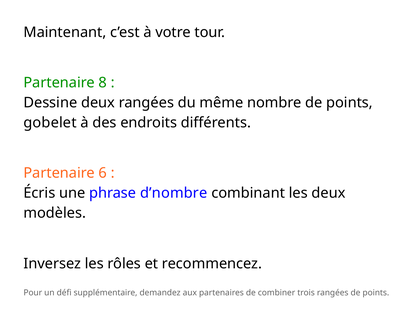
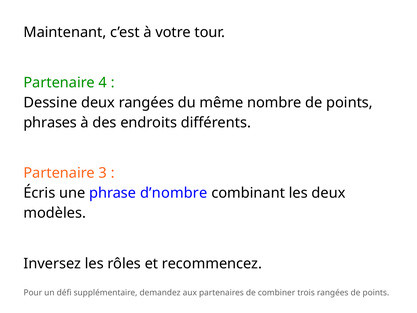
8: 8 -> 4
gobelet: gobelet -> phrases
6: 6 -> 3
